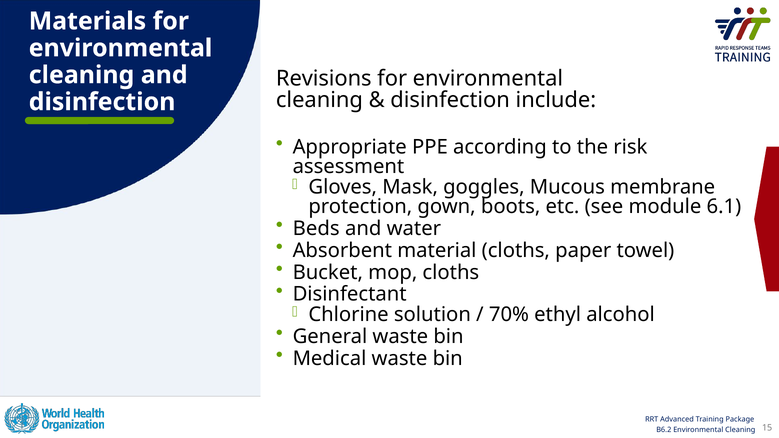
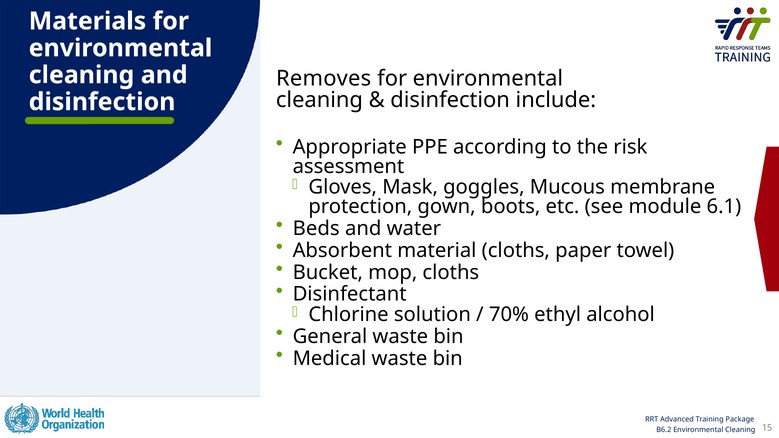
Revisions: Revisions -> Removes
